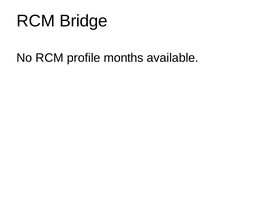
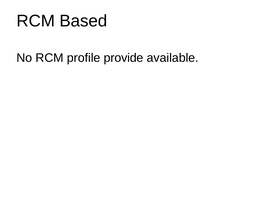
Bridge: Bridge -> Based
months: months -> provide
